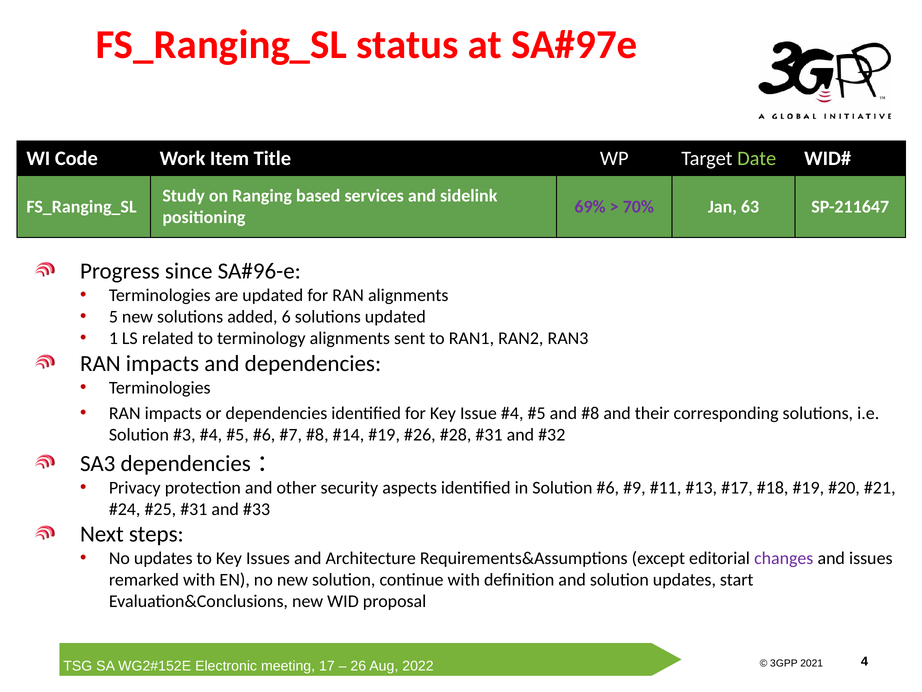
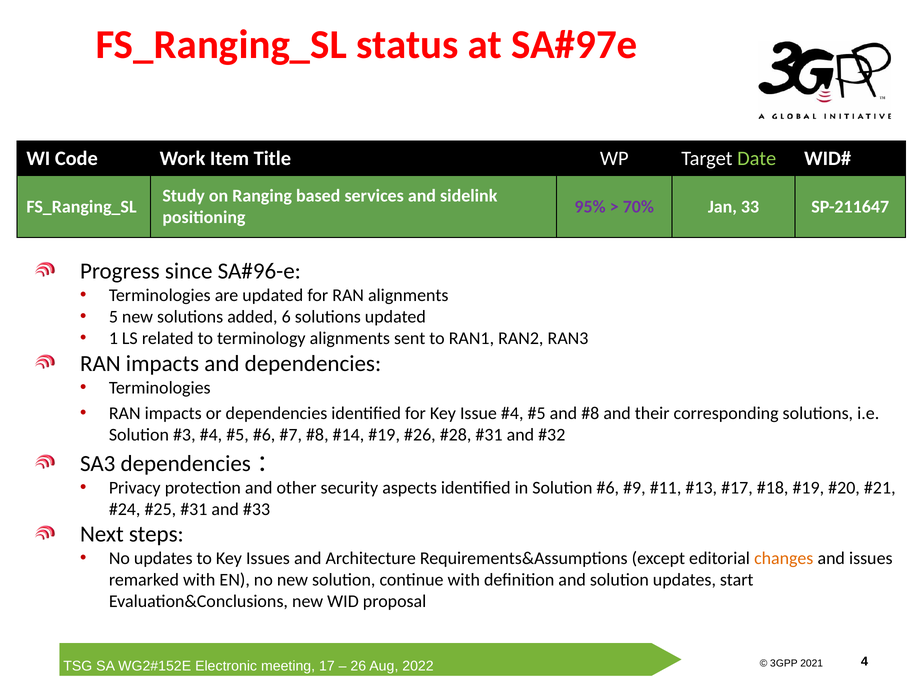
69%: 69% -> 95%
63: 63 -> 33
changes colour: purple -> orange
